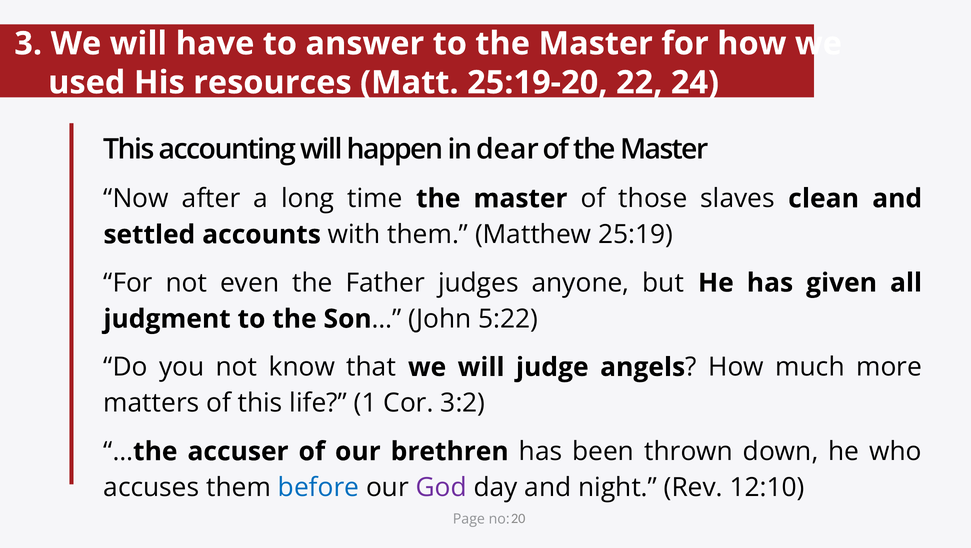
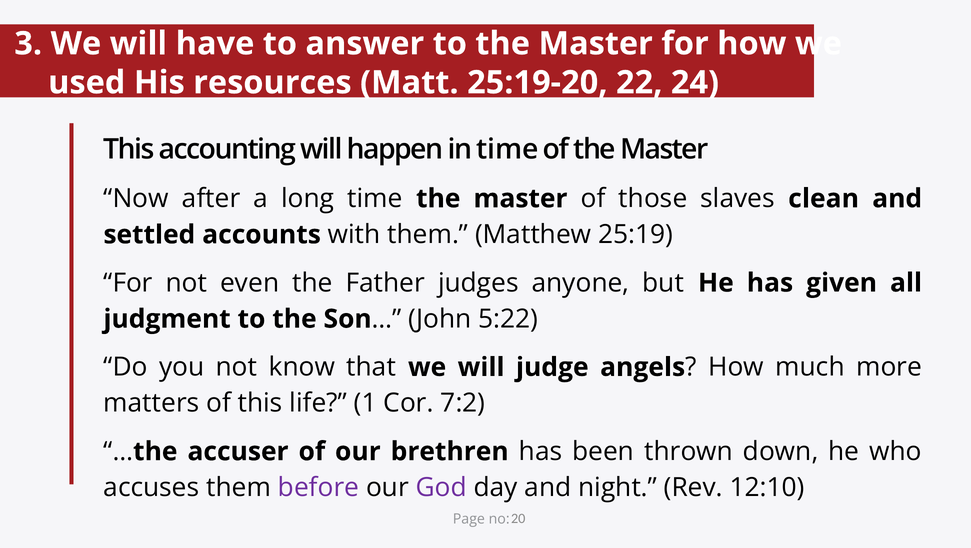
in dear: dear -> time
3:2: 3:2 -> 7:2
before colour: blue -> purple
